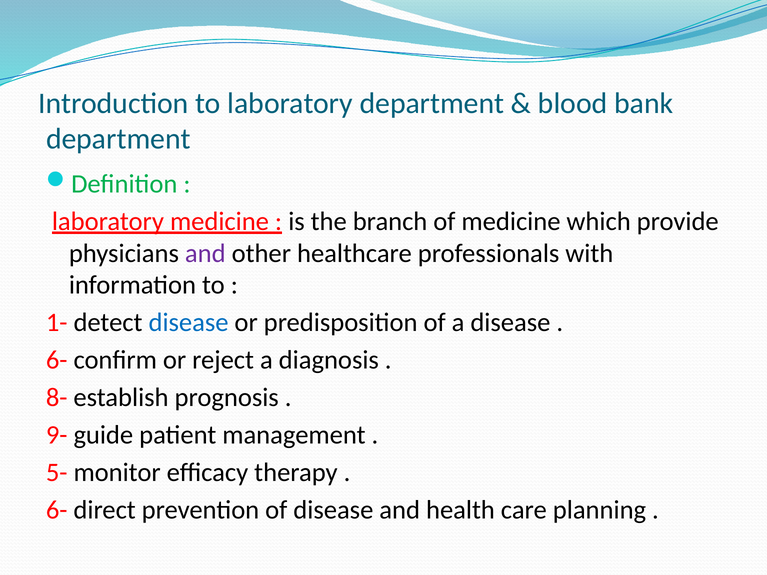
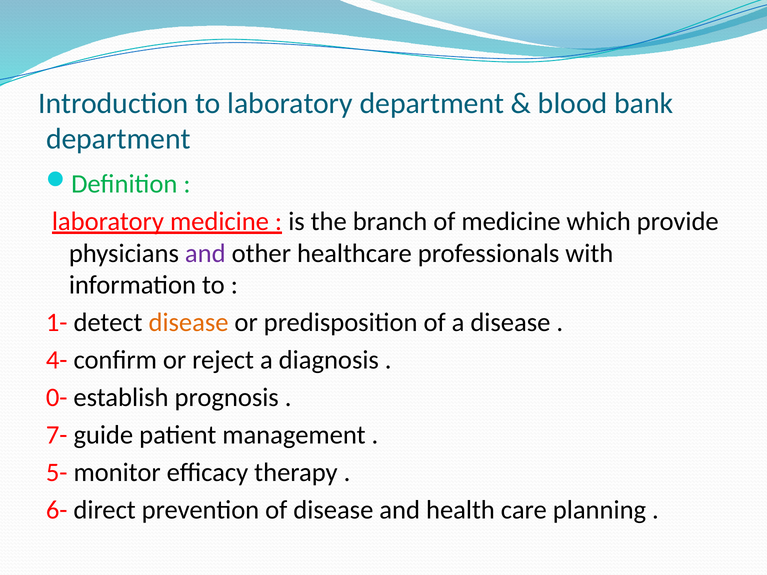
disease at (189, 323) colour: blue -> orange
6- at (57, 360): 6- -> 4-
8-: 8- -> 0-
9-: 9- -> 7-
